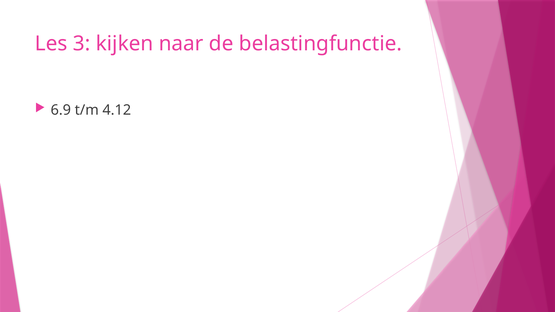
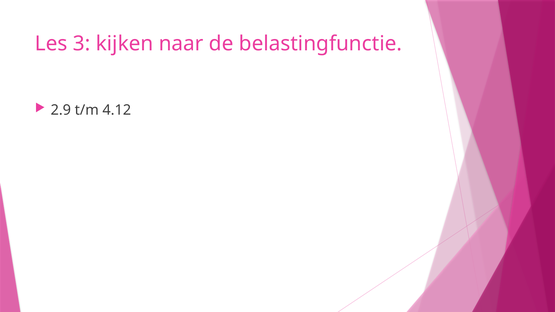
6.9: 6.9 -> 2.9
